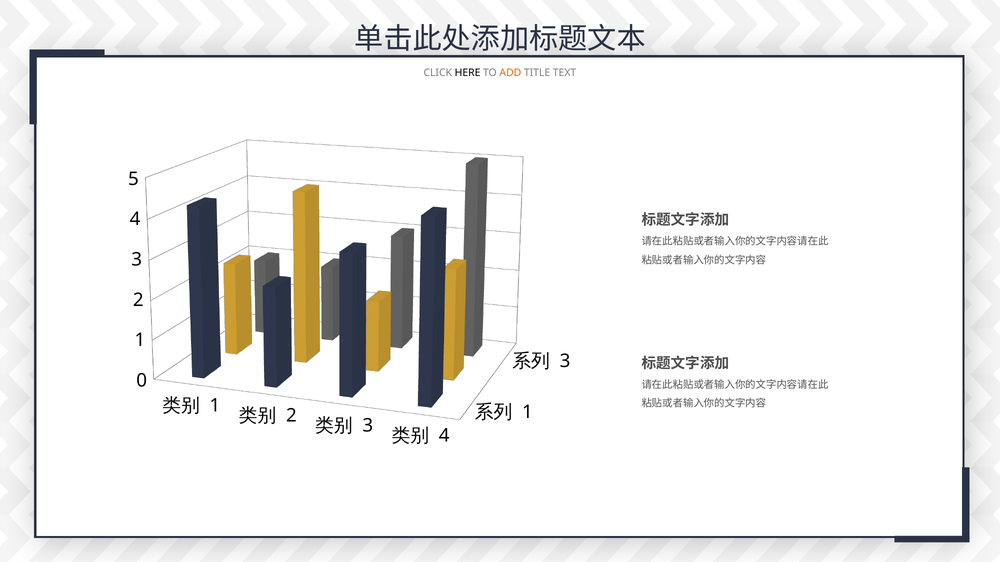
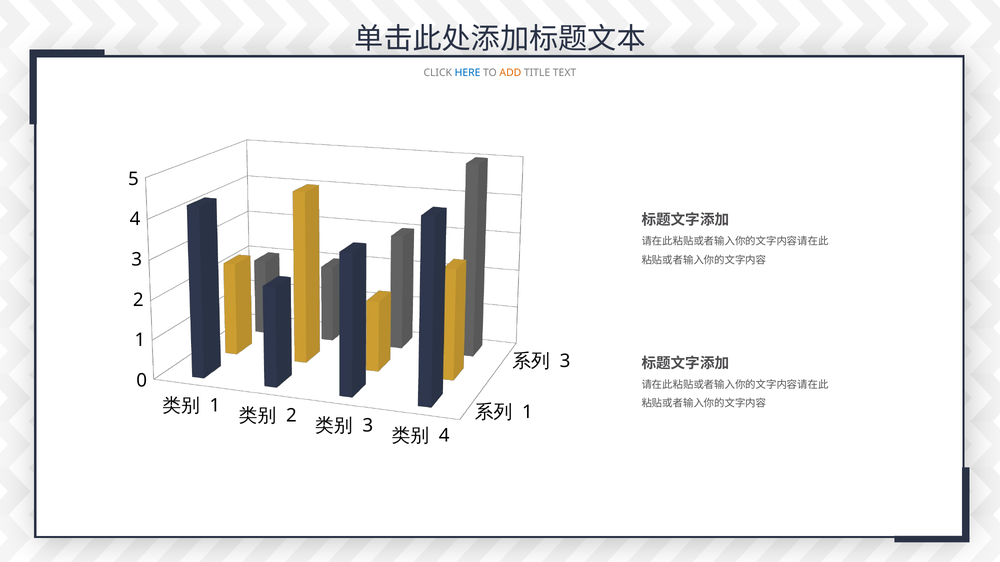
HERE colour: black -> blue
